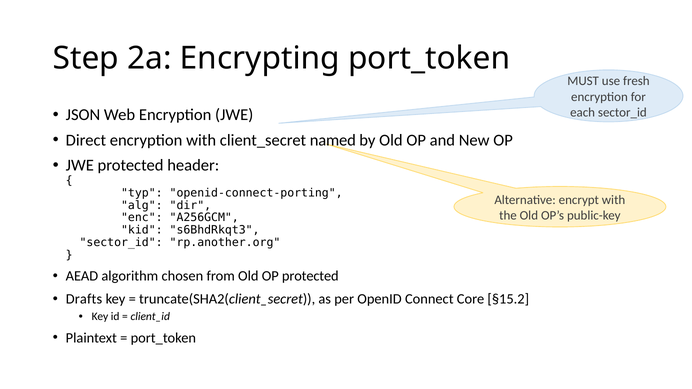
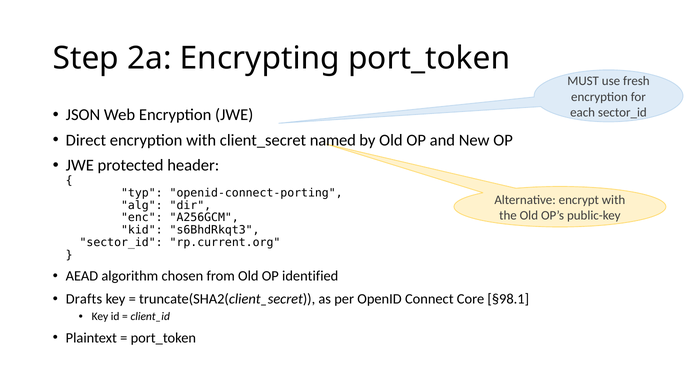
rp.another.org: rp.another.org -> rp.current.org
OP protected: protected -> identified
§15.2: §15.2 -> §98.1
